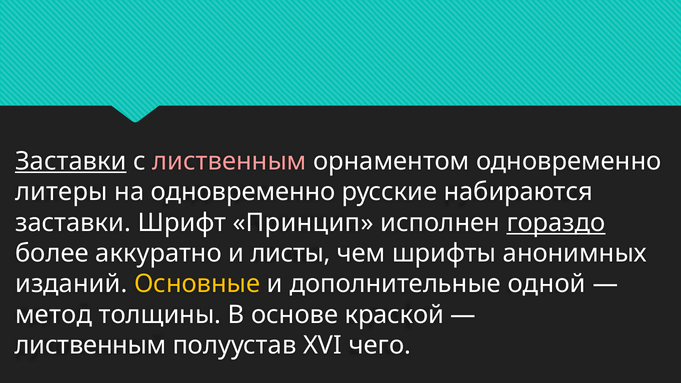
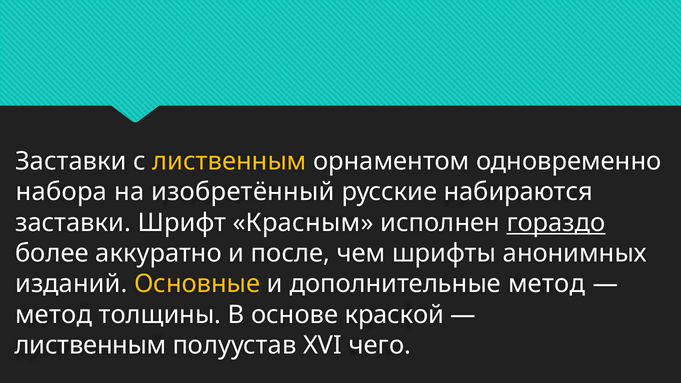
Заставки at (71, 161) underline: present -> none
лиственным at (229, 161) colour: pink -> yellow
литеры: литеры -> набора
на одновременно: одновременно -> изобретённый
Принцип: Принцип -> Красным
листы: листы -> после
дополнительные одной: одной -> метод
